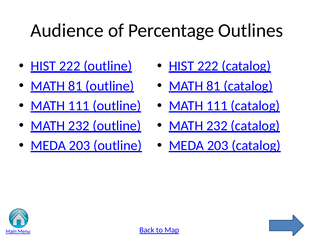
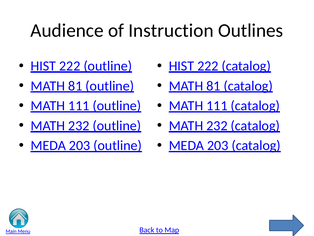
Percentage: Percentage -> Instruction
